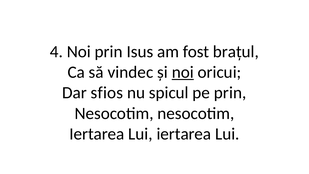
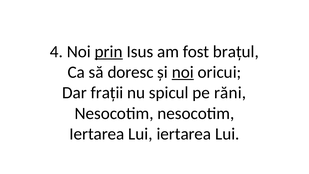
prin at (109, 52) underline: none -> present
vindec: vindec -> doresc
sfios: sfios -> frații
pe prin: prin -> răni
